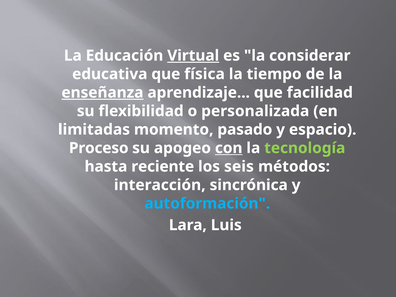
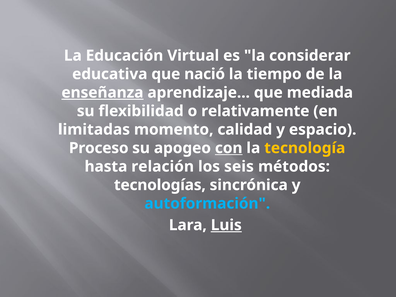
Virtual underline: present -> none
física: física -> nació
facilidad: facilidad -> mediada
personalizada: personalizada -> relativamente
pasado: pasado -> calidad
tecnología colour: light green -> yellow
reciente: reciente -> relación
interacción: interacción -> tecnologías
Luis underline: none -> present
